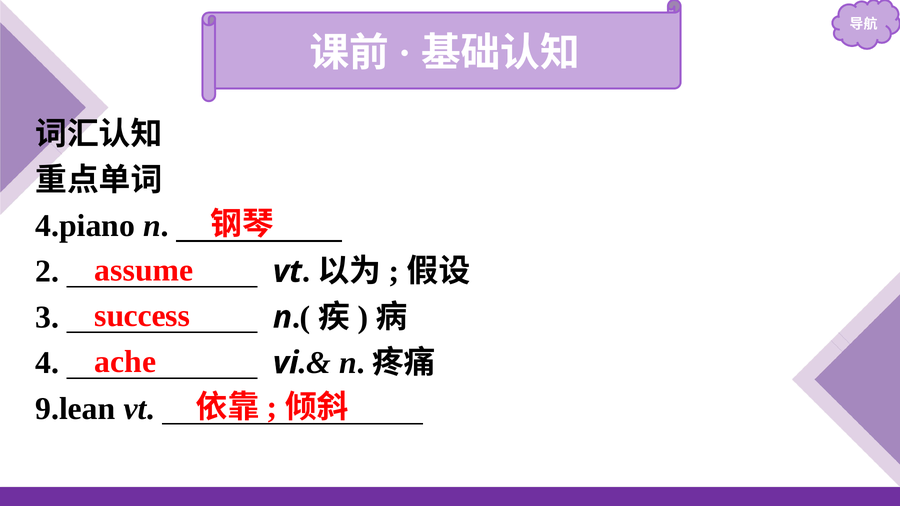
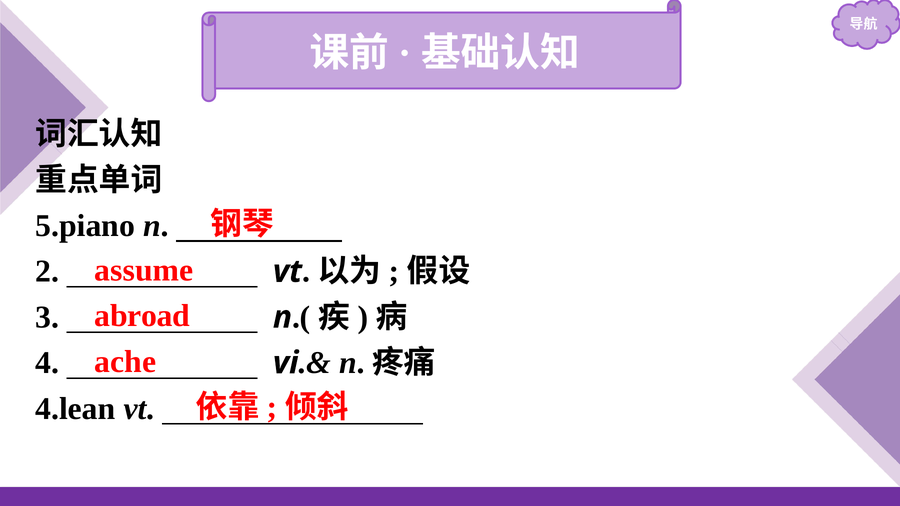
4.piano: 4.piano -> 5.piano
success: success -> abroad
9.lean: 9.lean -> 4.lean
